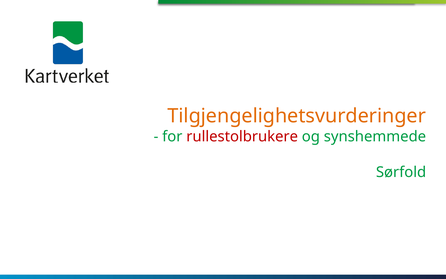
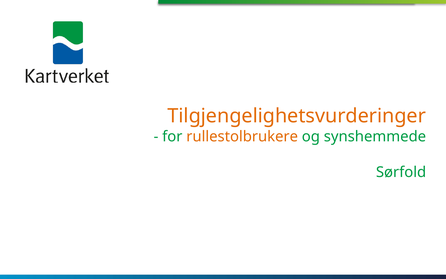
rullestolbrukere colour: red -> orange
